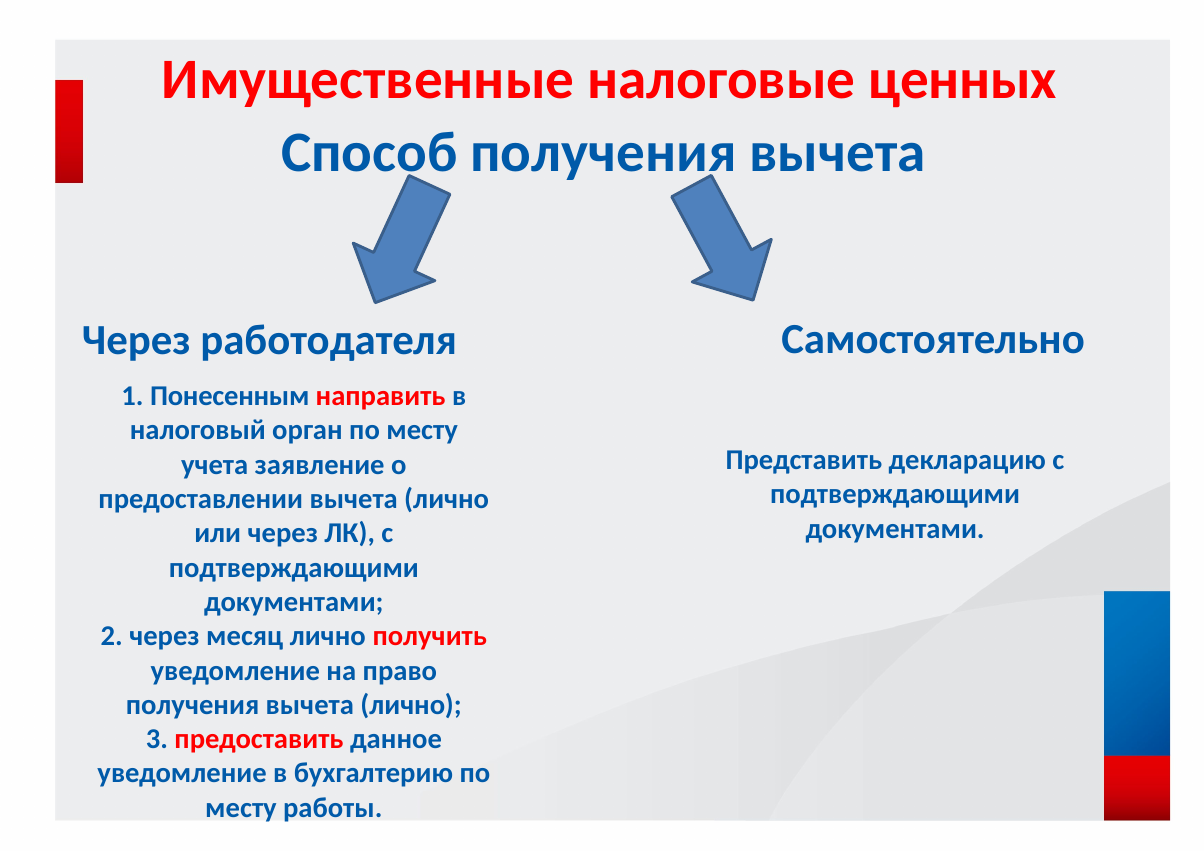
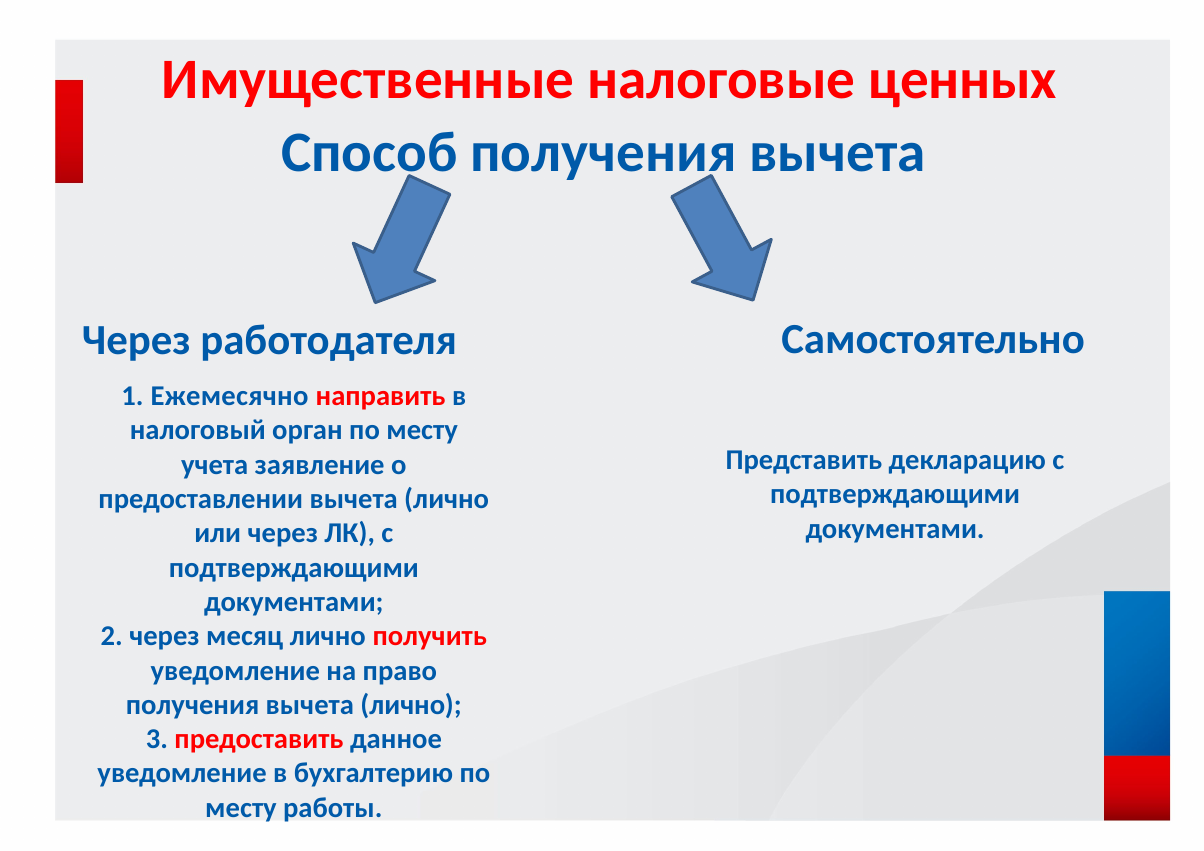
Понесенным: Понесенным -> Ежемесячно
